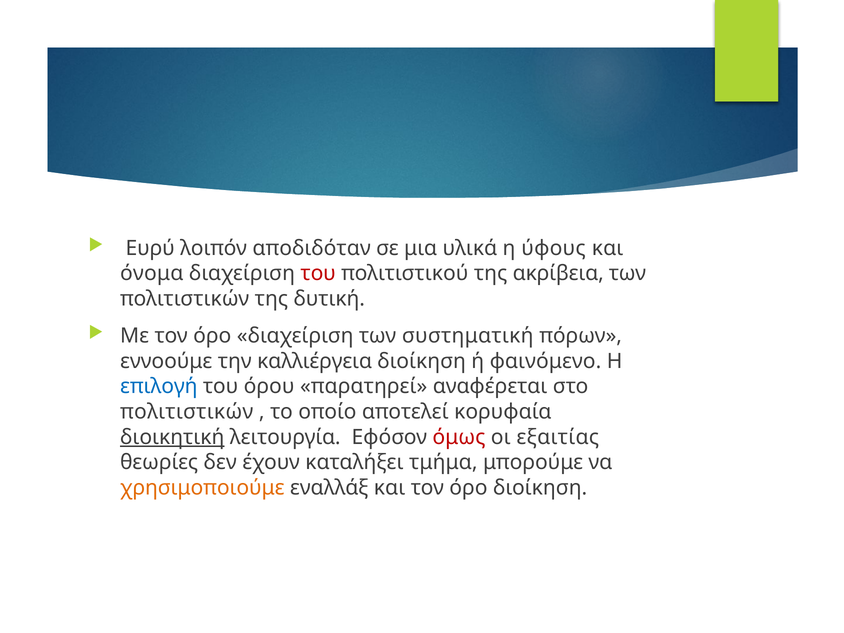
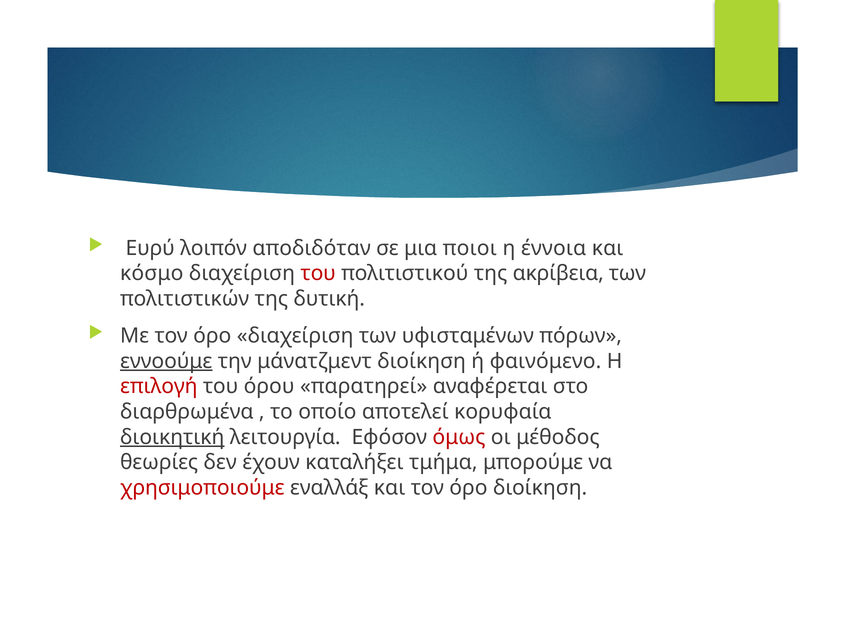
υλικά: υλικά -> ποιοι
ύφους: ύφους -> έννοια
όνομα: όνομα -> κόσμο
συστηματική: συστηματική -> υφισταμένων
εννοούμε underline: none -> present
καλλιέργεια: καλλιέργεια -> μάνατζμεντ
επιλογή colour: blue -> red
πολιτιστικών at (187, 412): πολιτιστικών -> διαρθρωμένα
εξαιτίας: εξαιτίας -> μέθοδος
χρησιμοποιούμε colour: orange -> red
